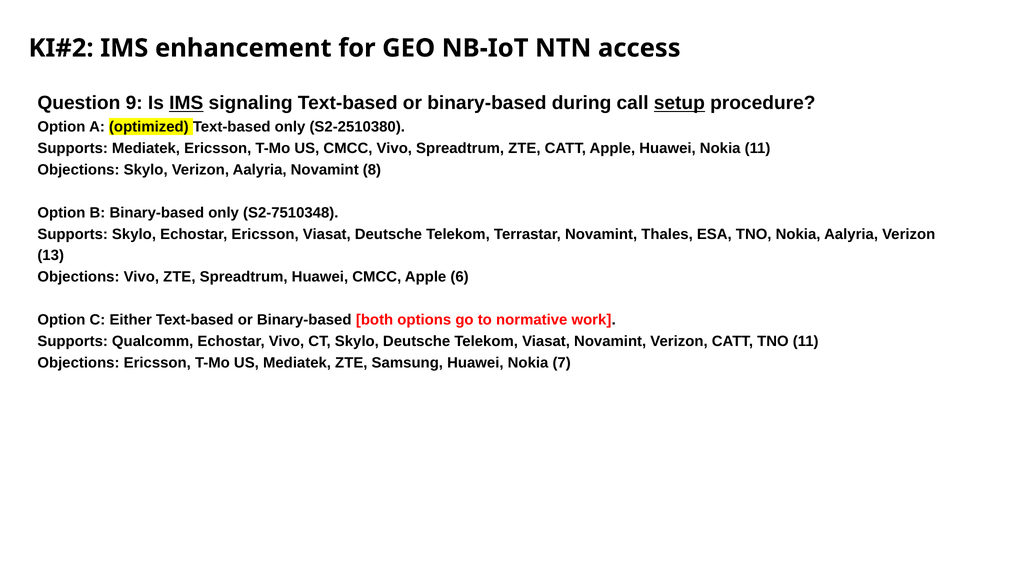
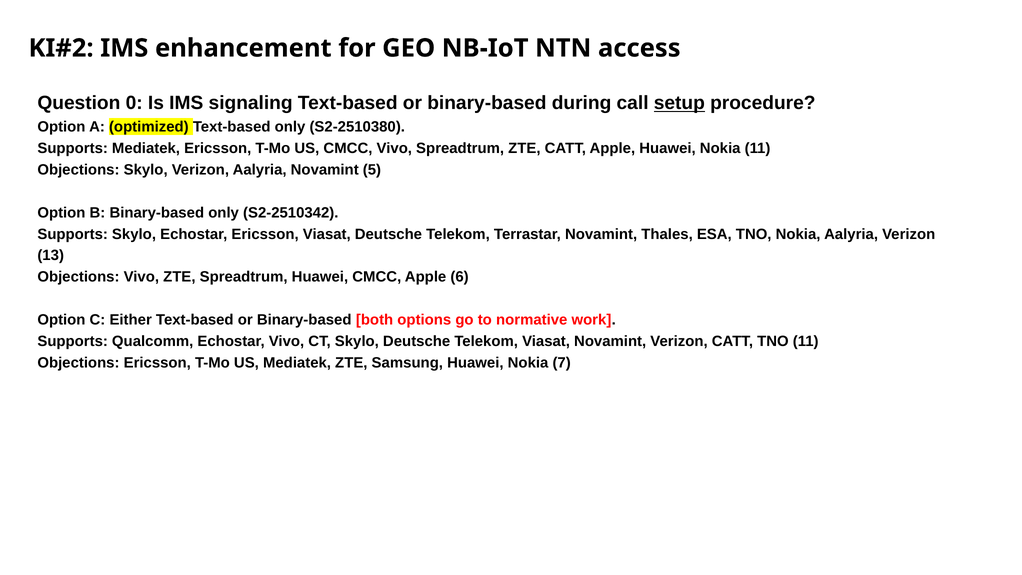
9: 9 -> 0
IMS at (186, 103) underline: present -> none
8: 8 -> 5
S2-7510348: S2-7510348 -> S2-2510342
